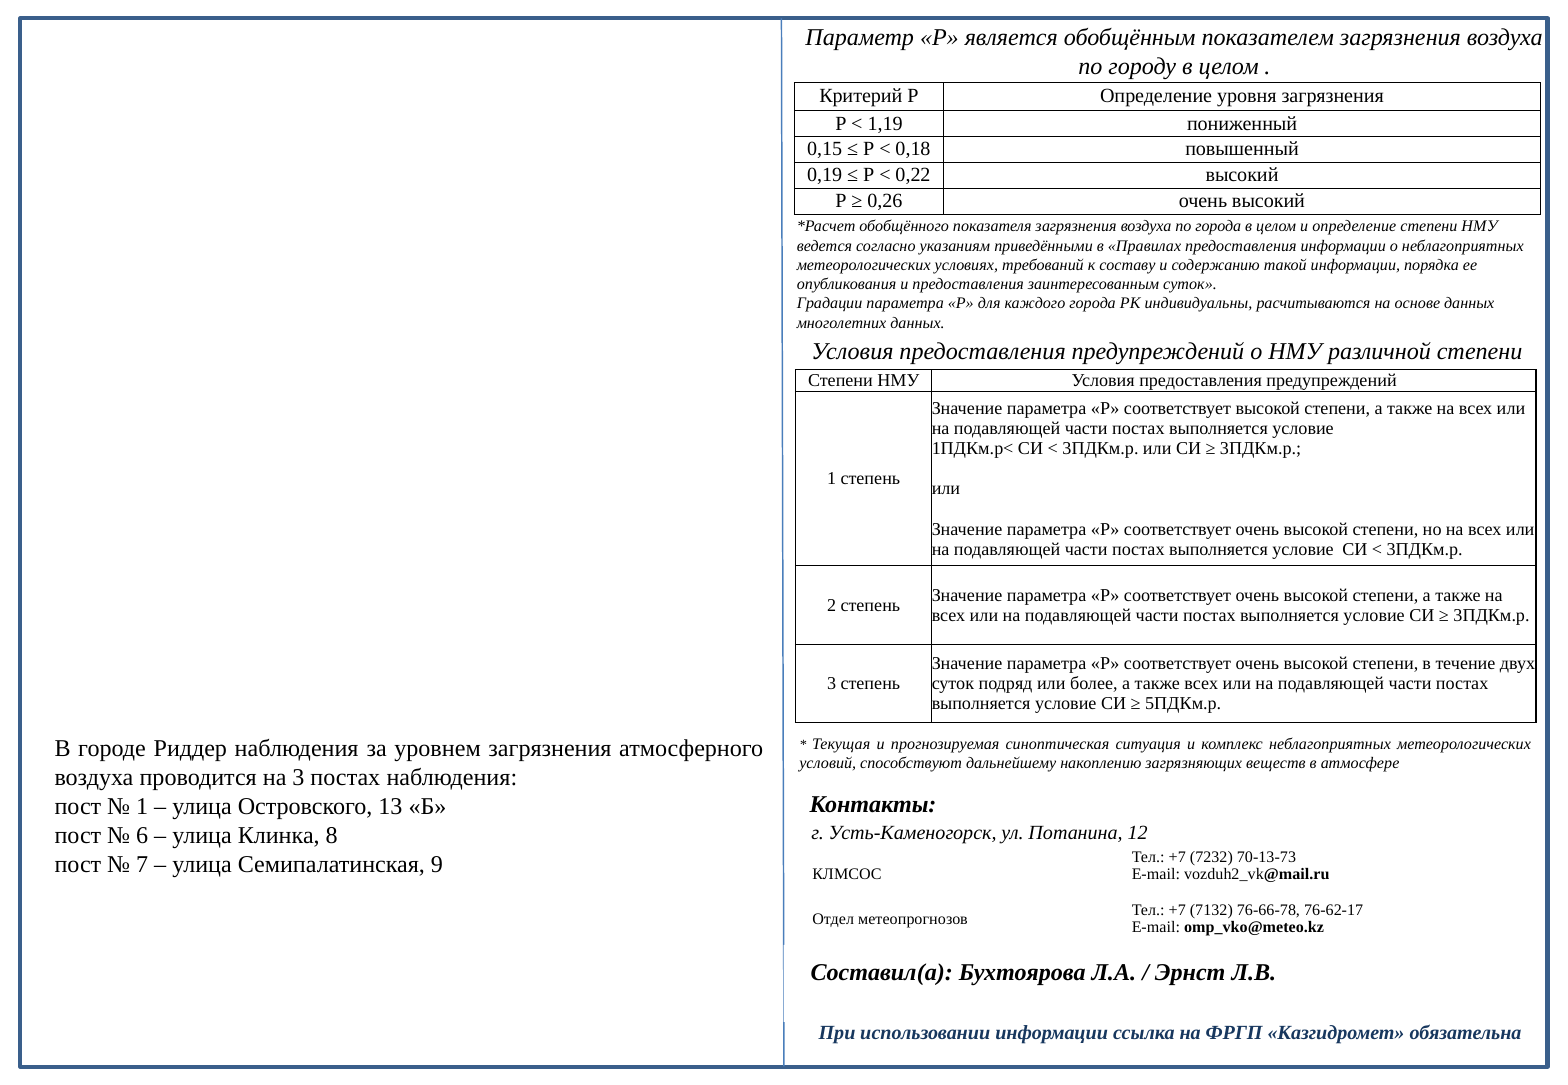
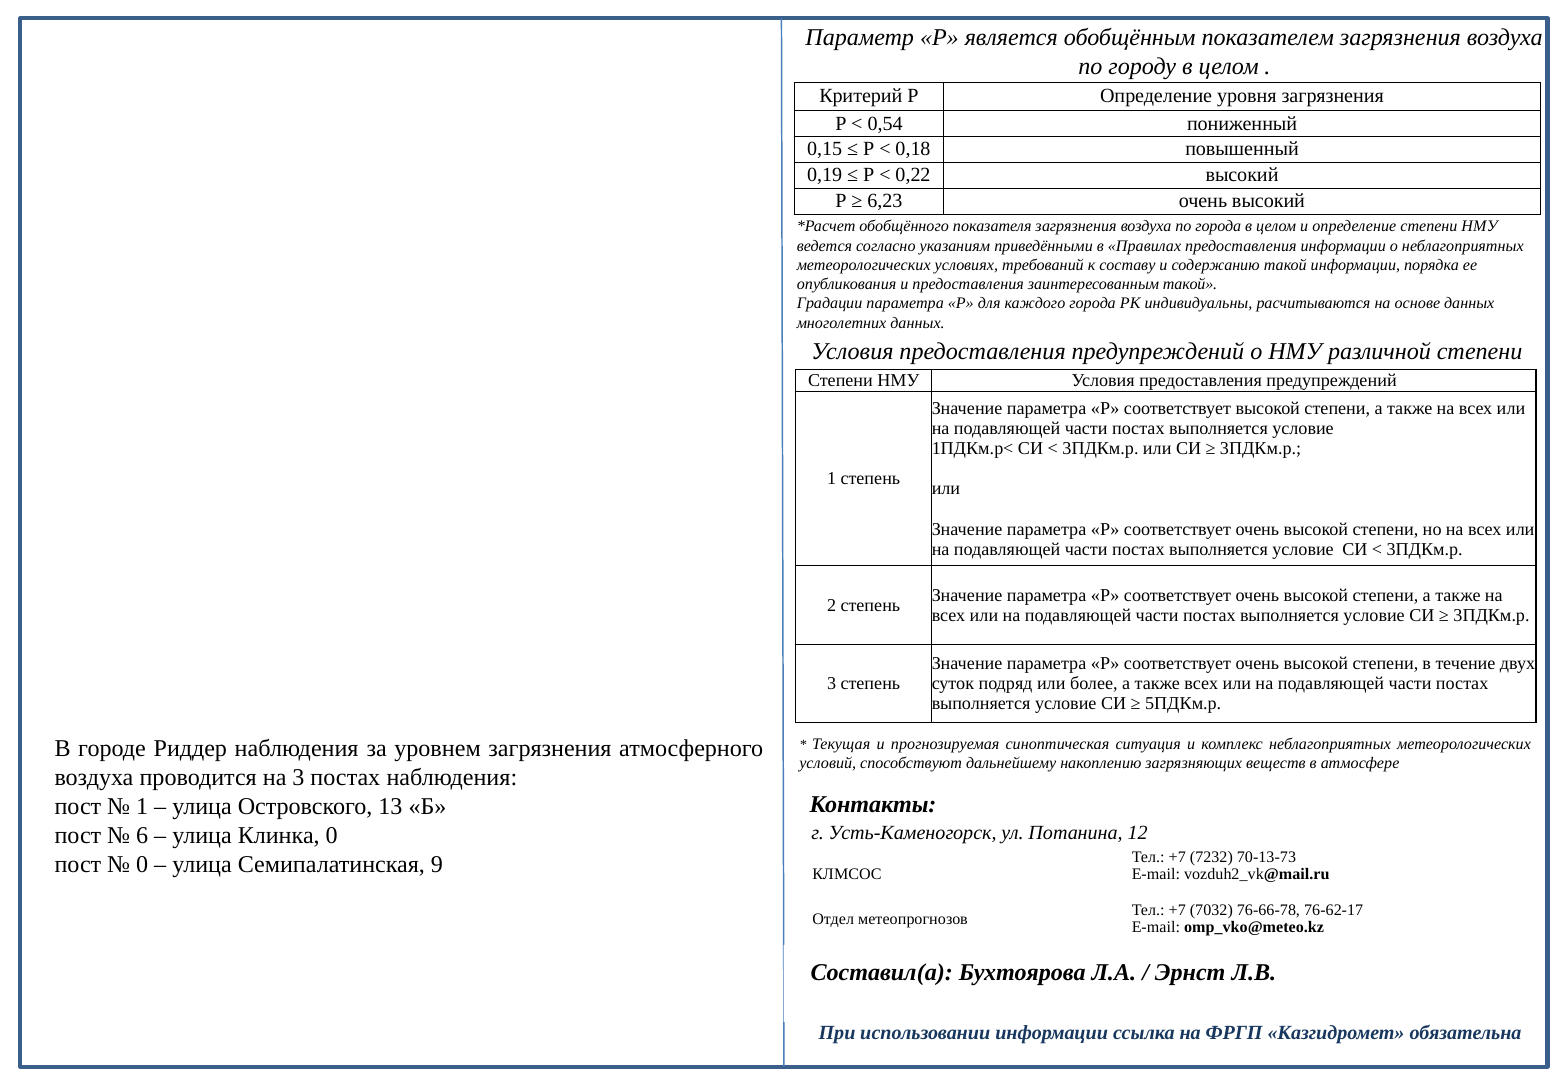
1,19: 1,19 -> 0,54
0,26: 0,26 -> 6,23
заинтересованным суток: суток -> такой
Клинка 8: 8 -> 0
7 at (142, 865): 7 -> 0
7132: 7132 -> 7032
